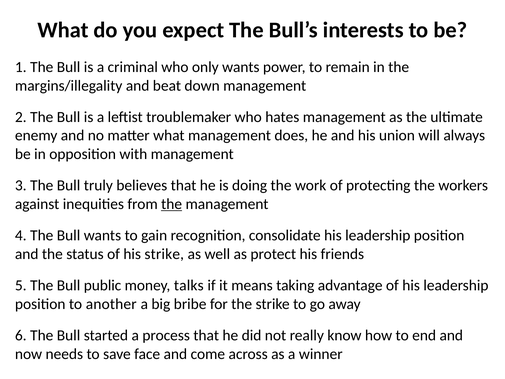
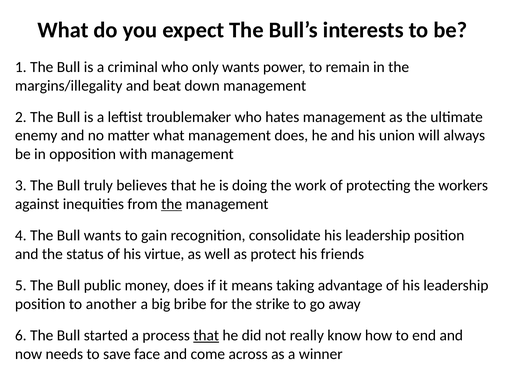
his strike: strike -> virtue
money talks: talks -> does
that at (206, 335) underline: none -> present
